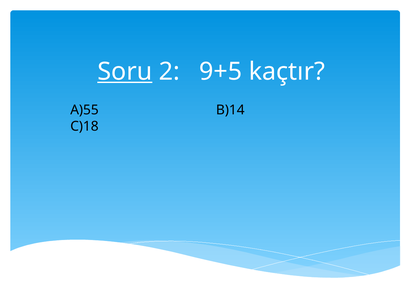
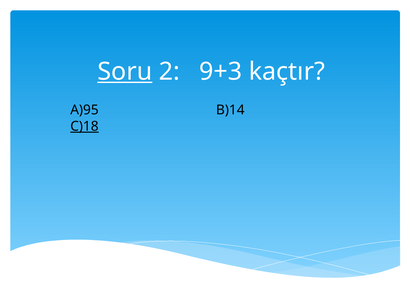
9+5: 9+5 -> 9+3
A)55: A)55 -> A)95
C)18 underline: none -> present
